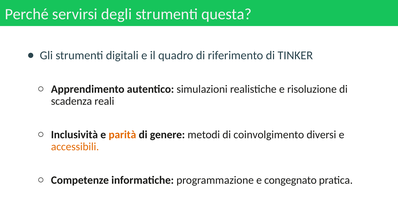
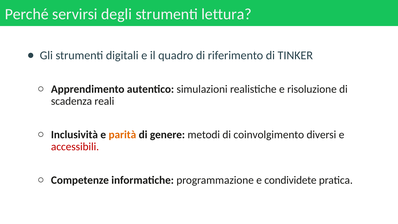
questa: questa -> lettura
accessibili colour: orange -> red
congegnato: congegnato -> condividete
